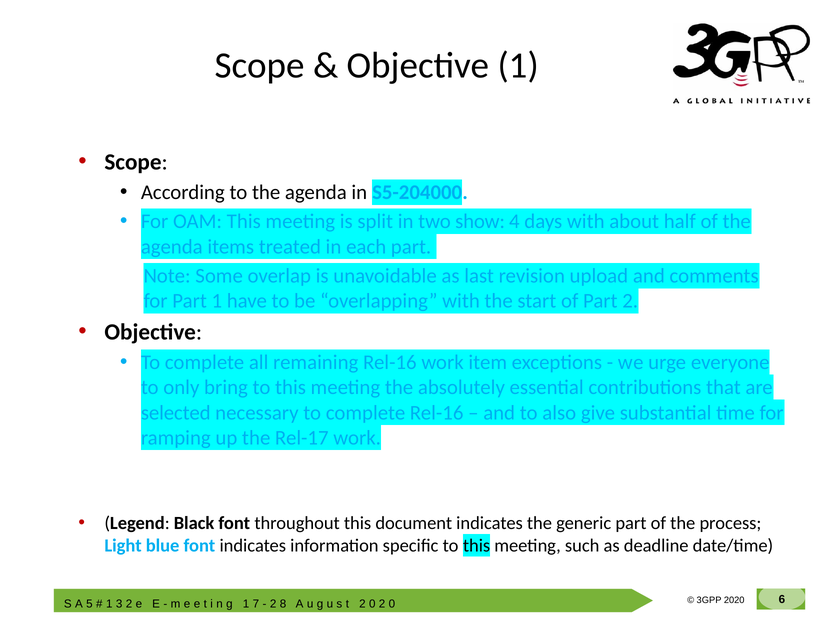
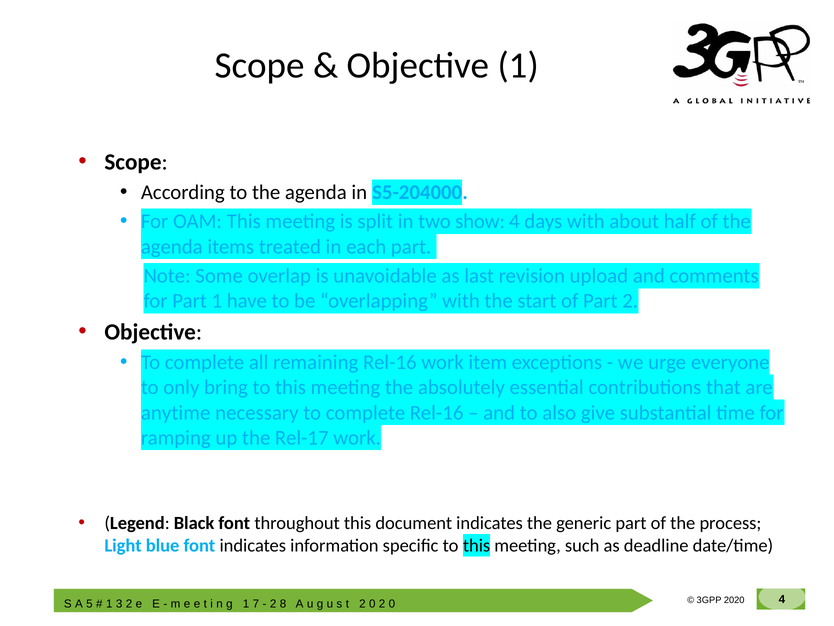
selected: selected -> anytime
6 at (782, 599): 6 -> 4
